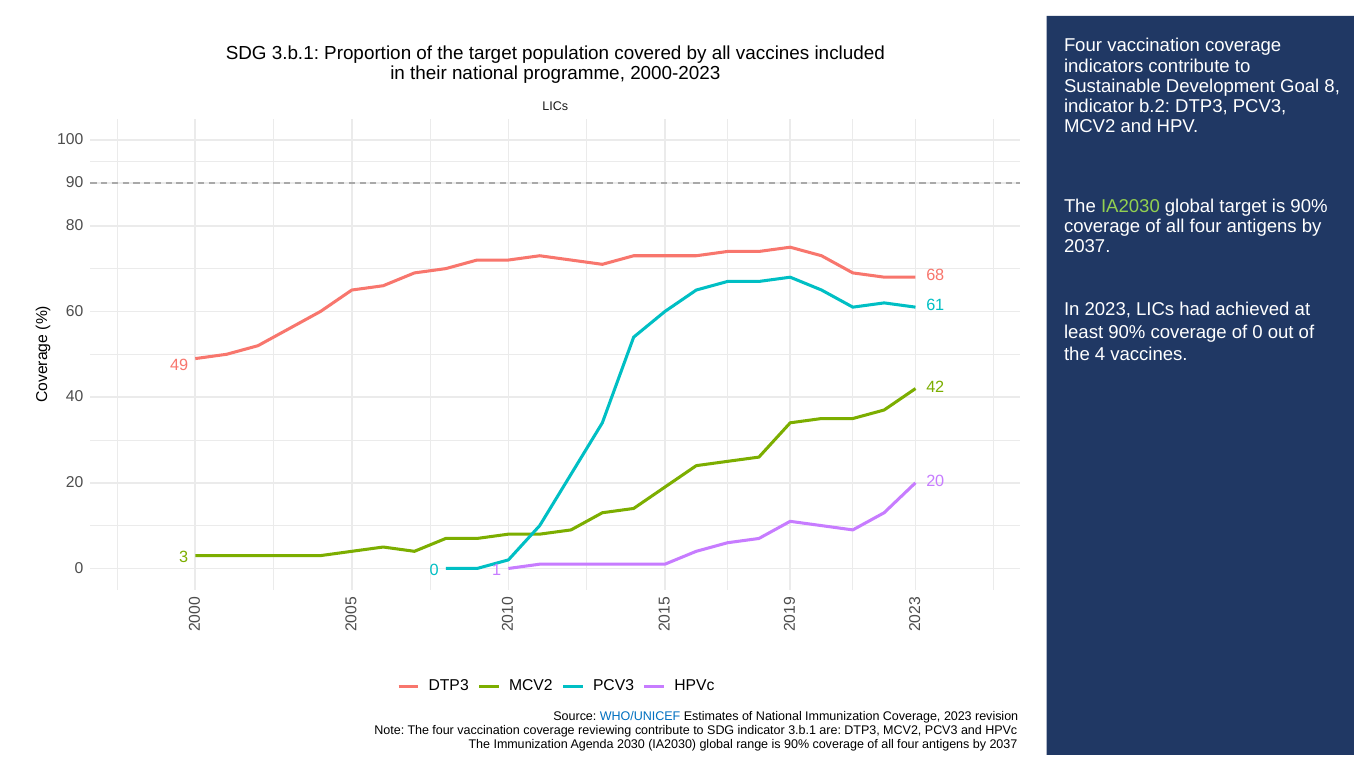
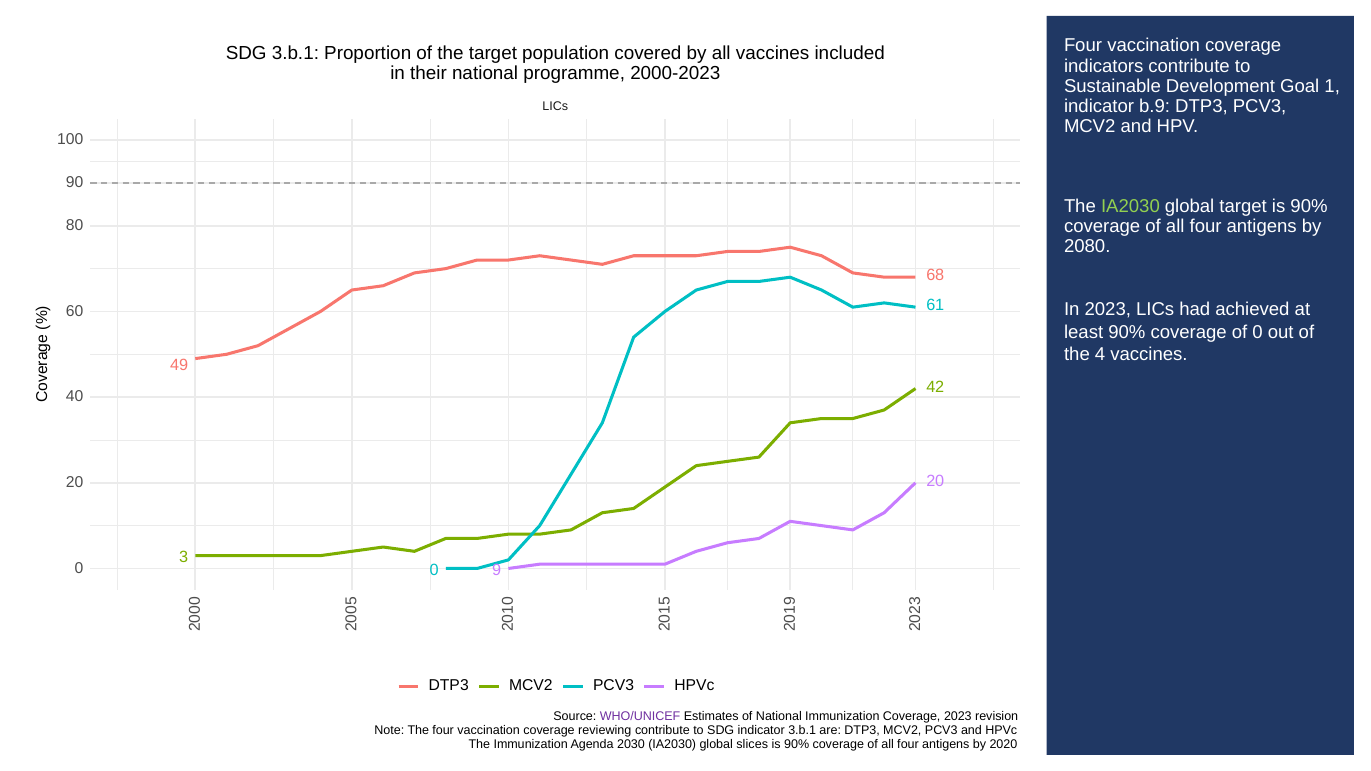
Goal 8: 8 -> 1
b.2: b.2 -> b.9
2037 at (1087, 247): 2037 -> 2080
1 at (497, 570): 1 -> 9
WHO/UNICEF colour: blue -> purple
range: range -> slices
2037 at (1003, 744): 2037 -> 2020
